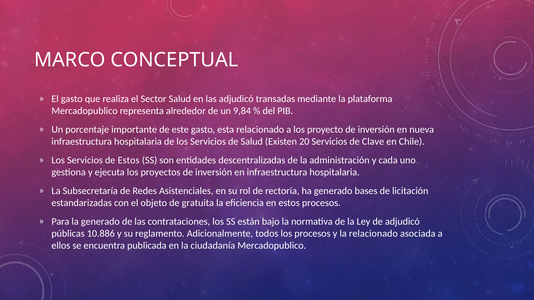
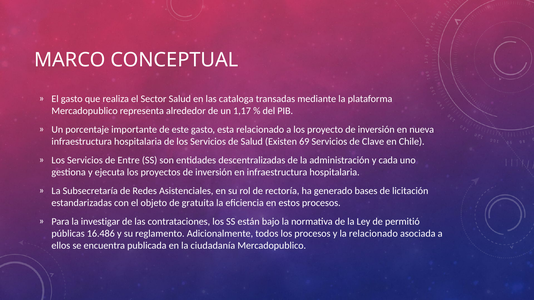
las adjudicó: adjudicó -> cataloga
9,84: 9,84 -> 1,17
20: 20 -> 69
de Estos: Estos -> Entre
la generado: generado -> investigar
de adjudicó: adjudicó -> permitió
10.886: 10.886 -> 16.486
